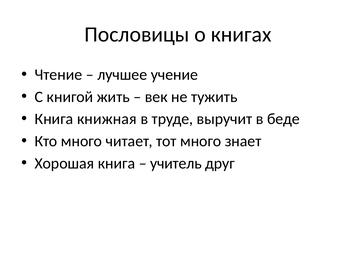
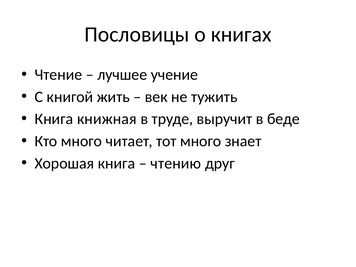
учитель: учитель -> чтению
